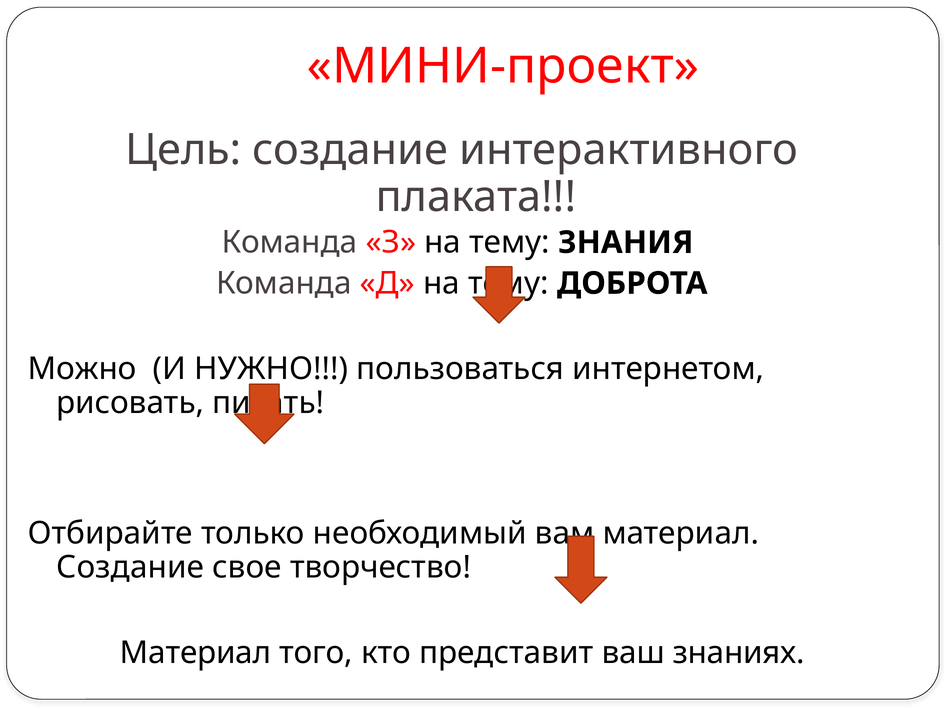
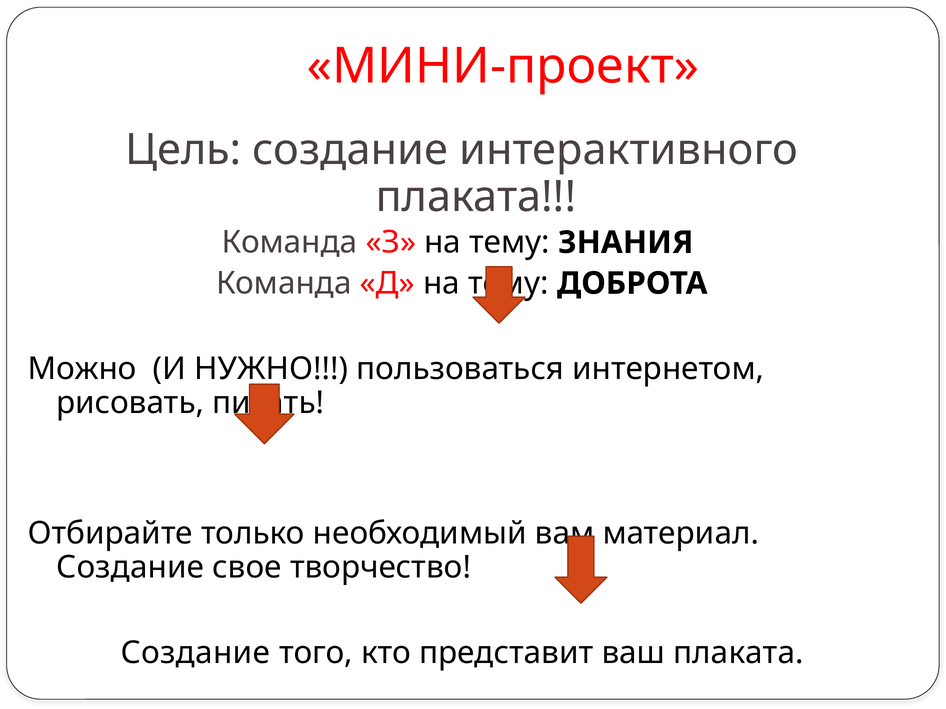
Материал at (196, 653): Материал -> Создание
ваш знаниях: знаниях -> плаката
